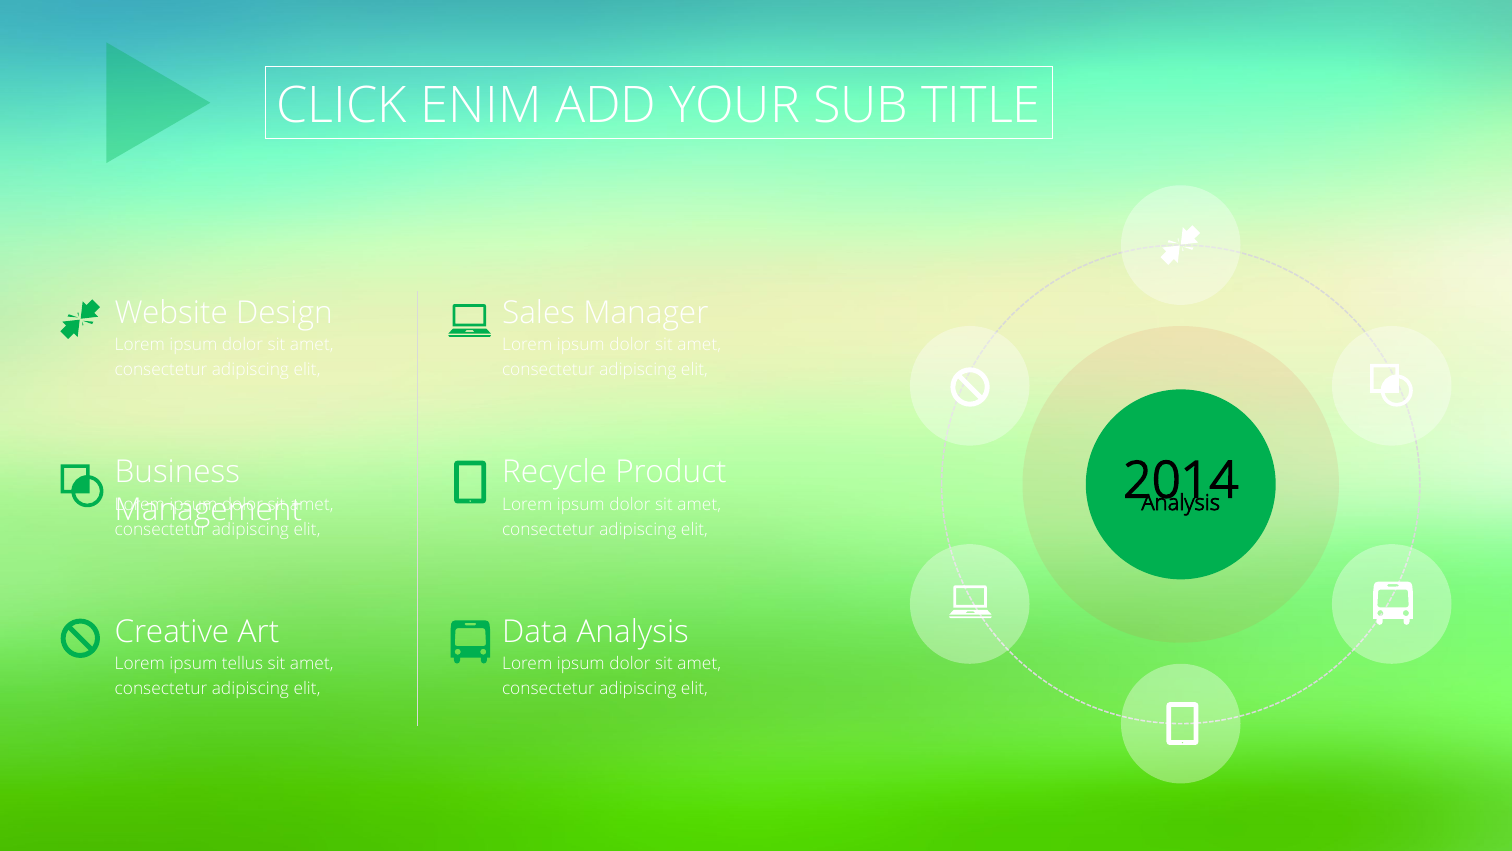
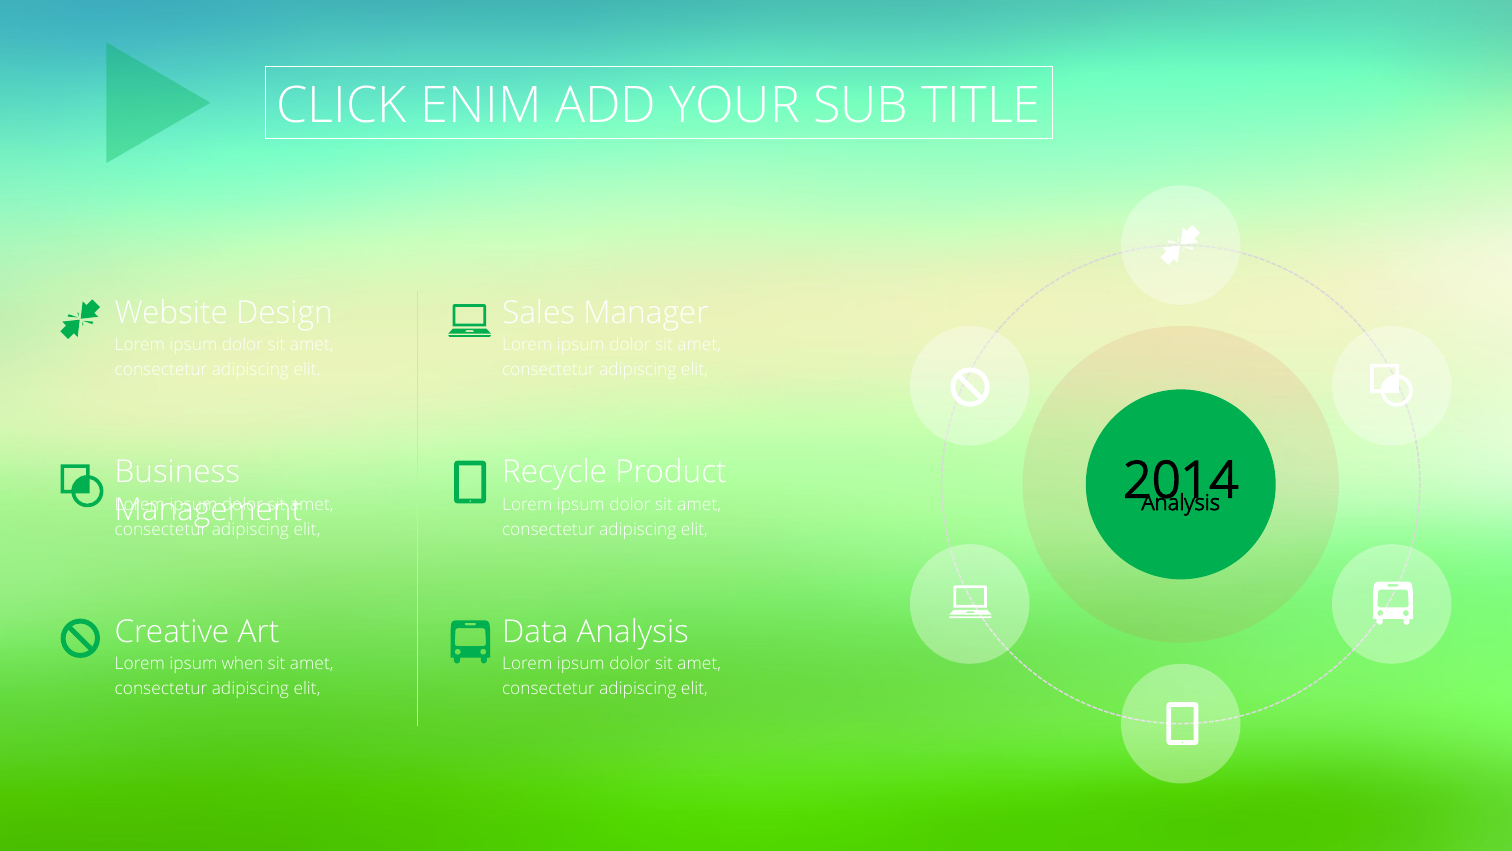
tellus: tellus -> when
